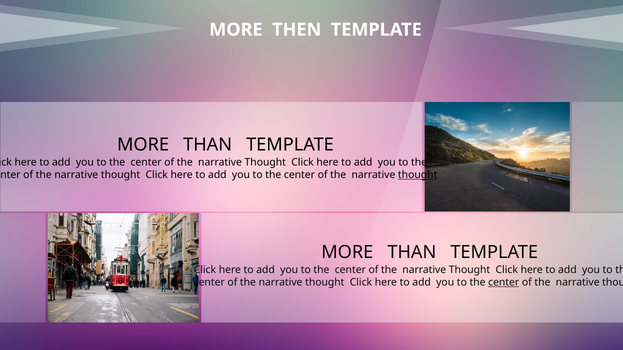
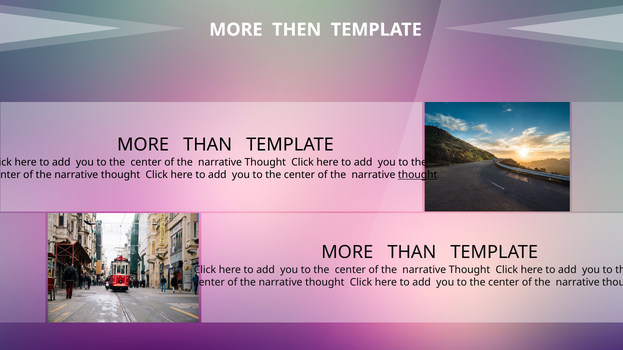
center at (504, 283) underline: present -> none
